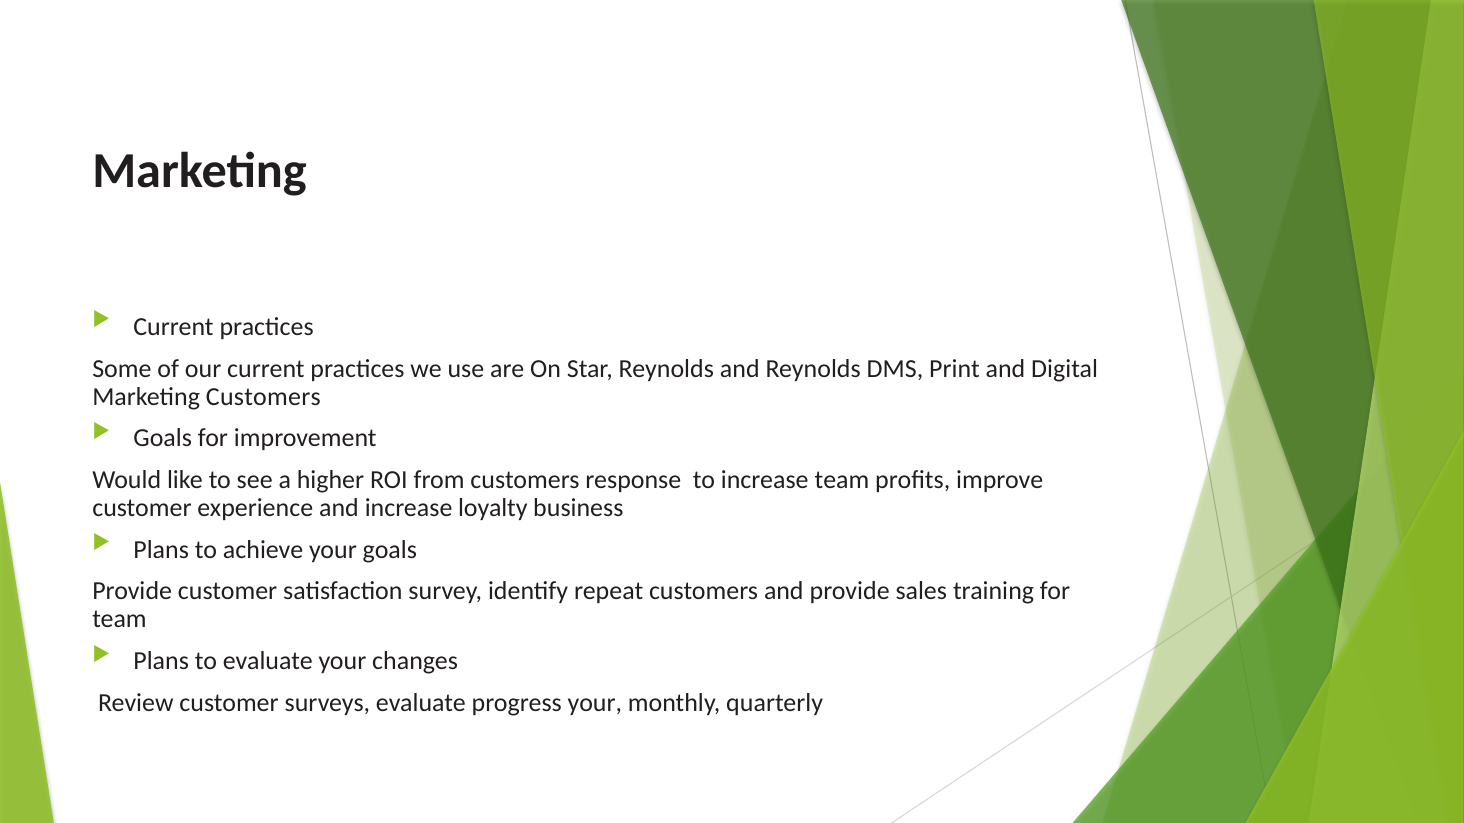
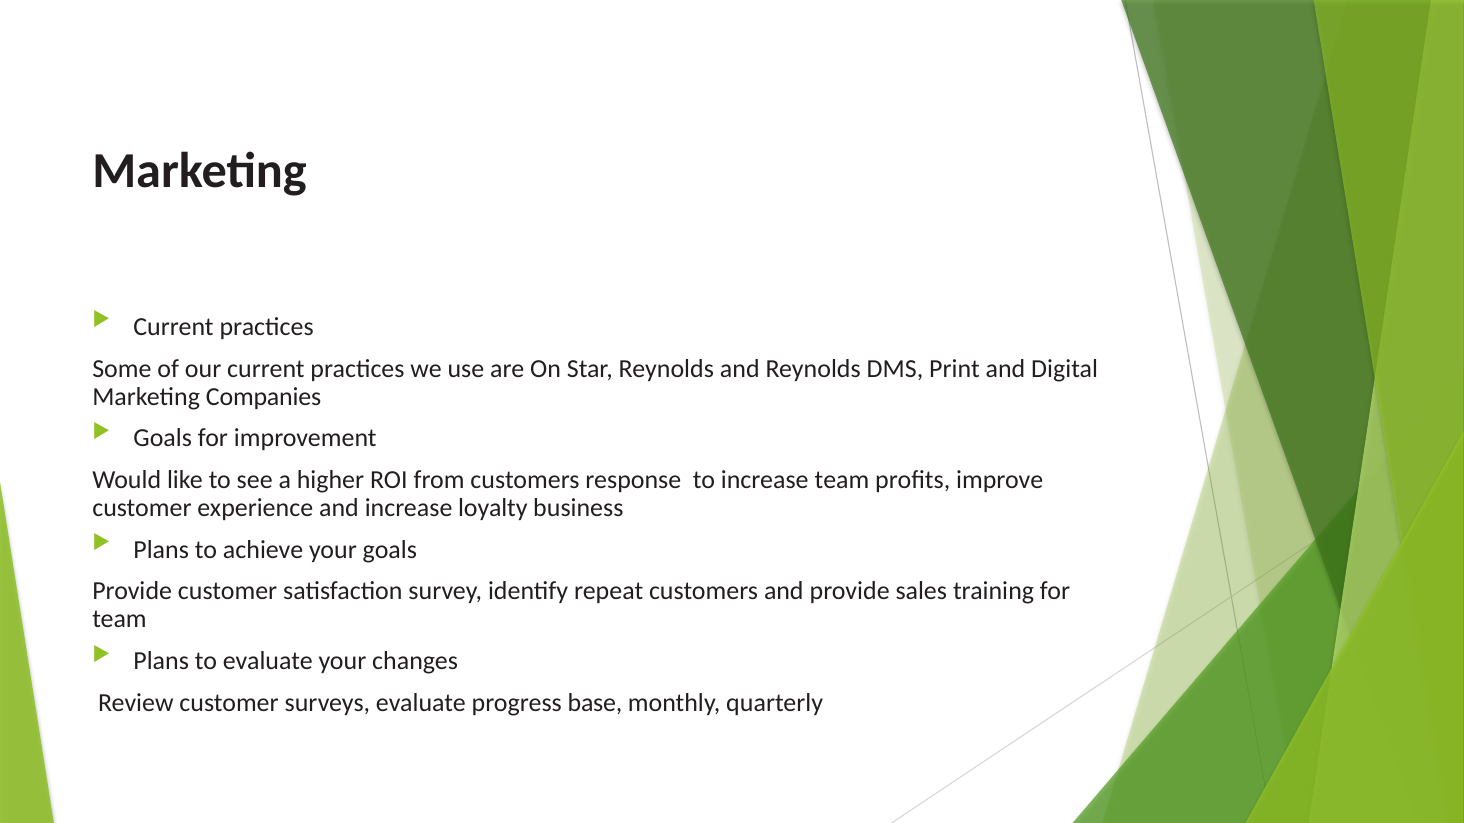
Marketing Customers: Customers -> Companies
progress your: your -> base
